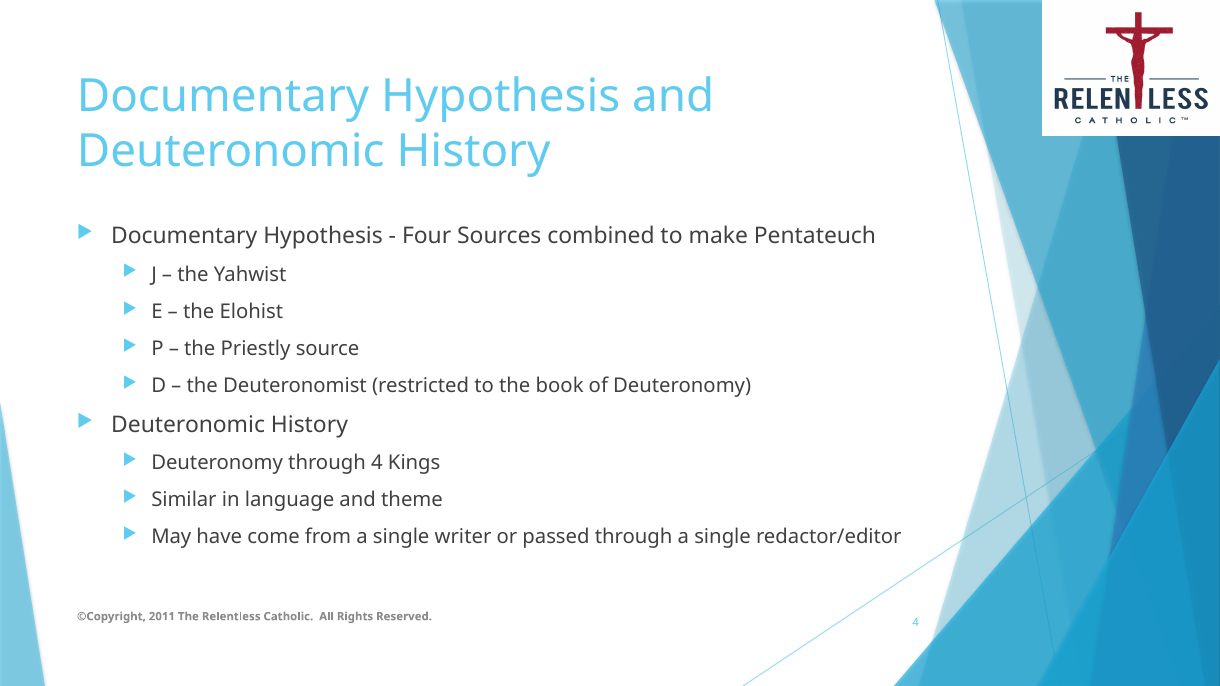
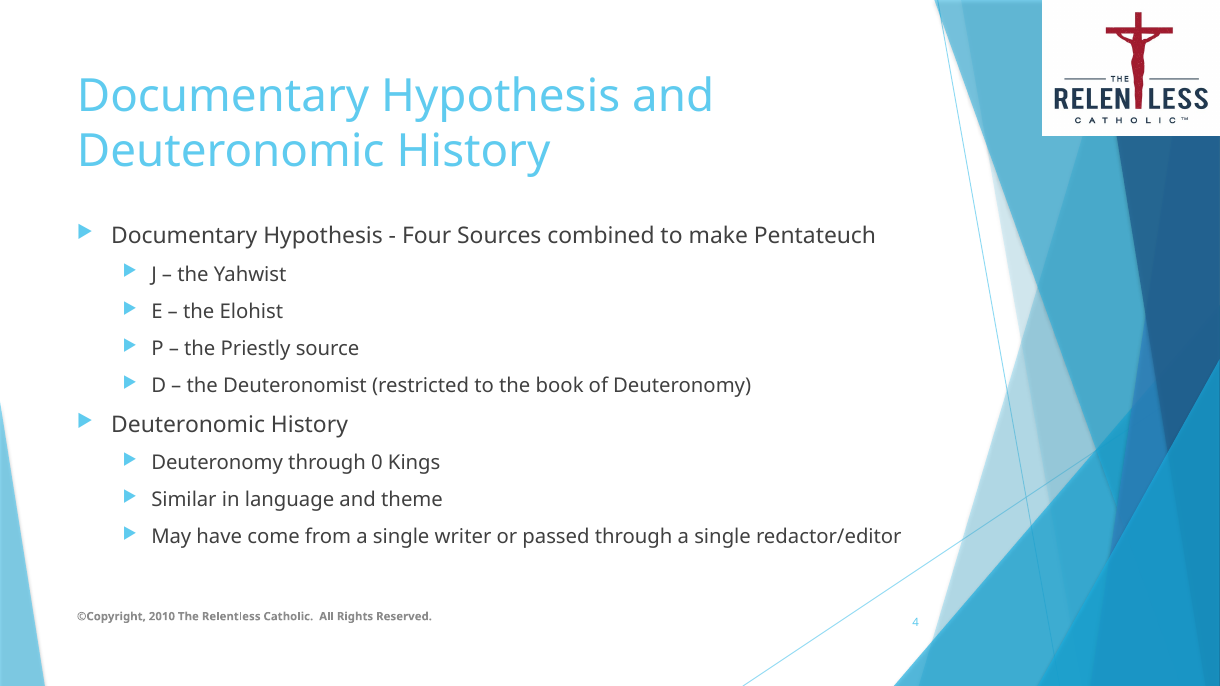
through 4: 4 -> 0
2011: 2011 -> 2010
